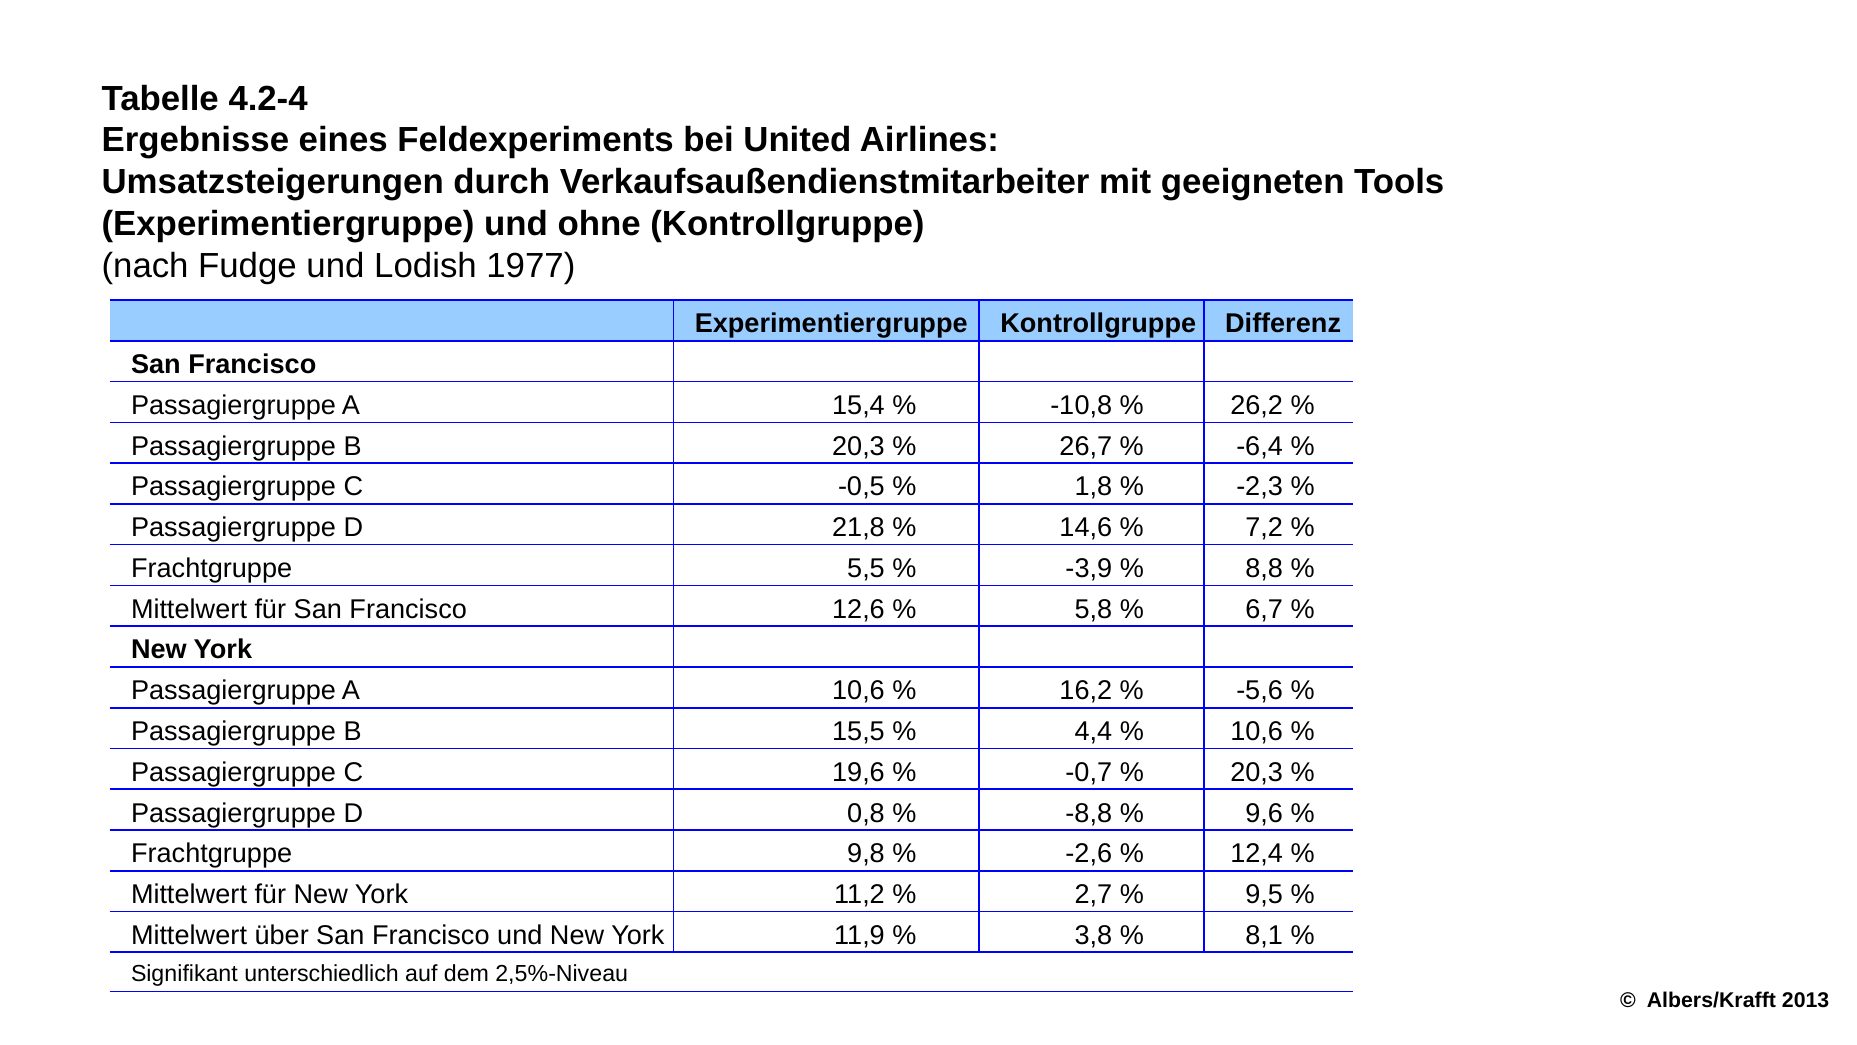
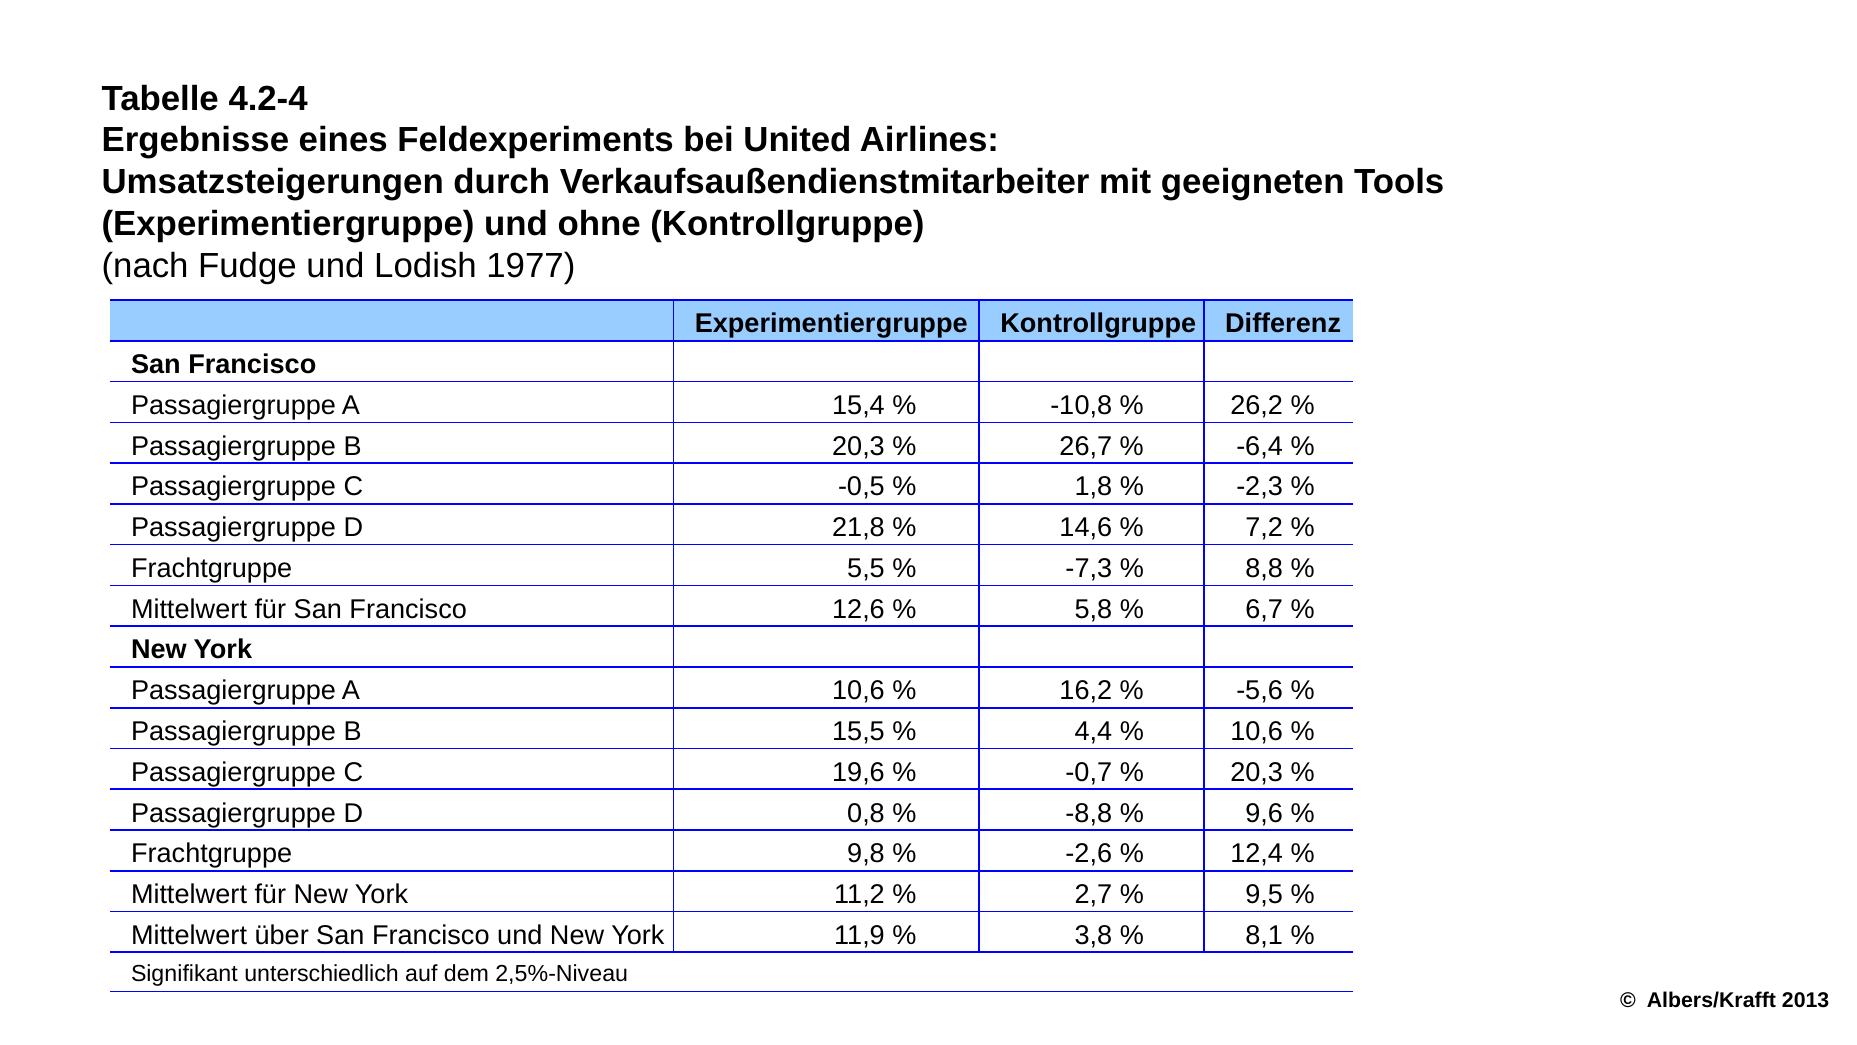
-3,9: -3,9 -> -7,3
